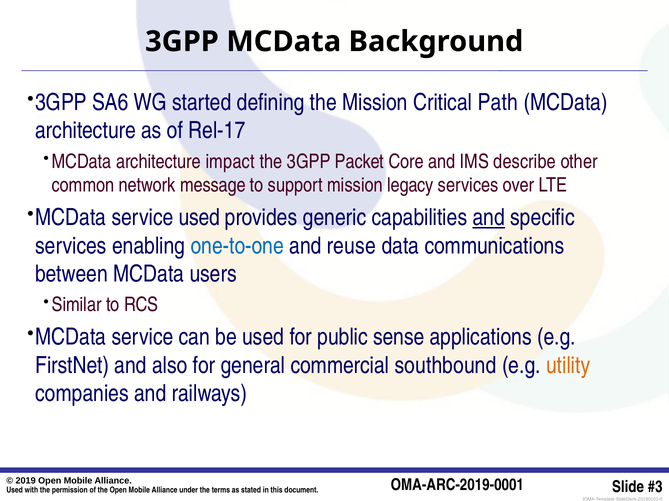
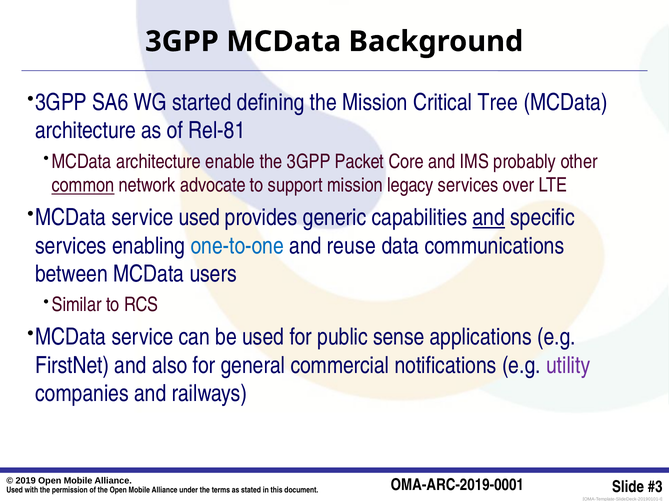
Path: Path -> Tree
Rel-17: Rel-17 -> Rel-81
impact: impact -> enable
describe: describe -> probably
common underline: none -> present
message: message -> advocate
southbound: southbound -> notifications
utility colour: orange -> purple
